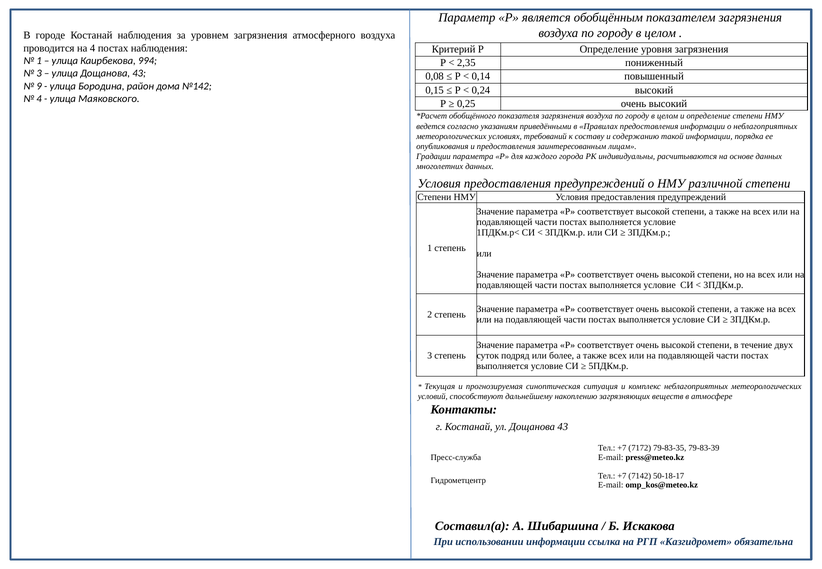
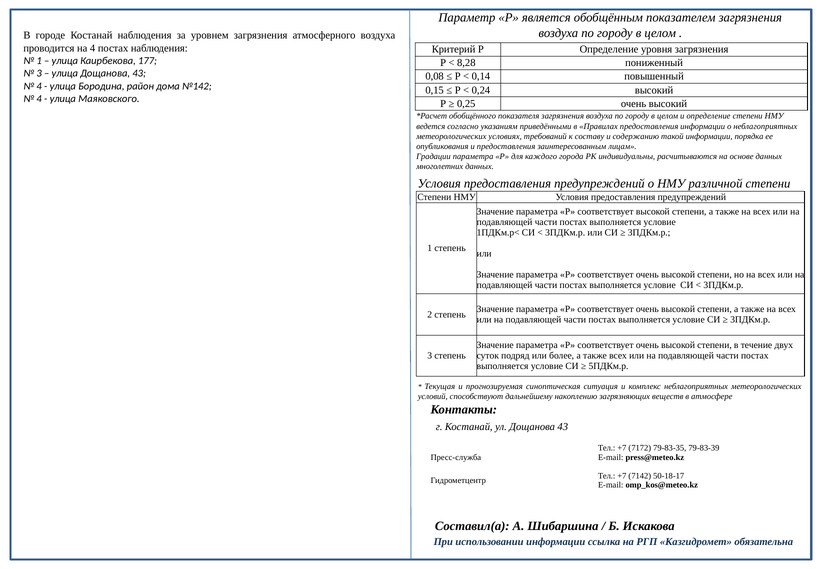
994: 994 -> 177
2,35: 2,35 -> 8,28
9 at (39, 86): 9 -> 4
